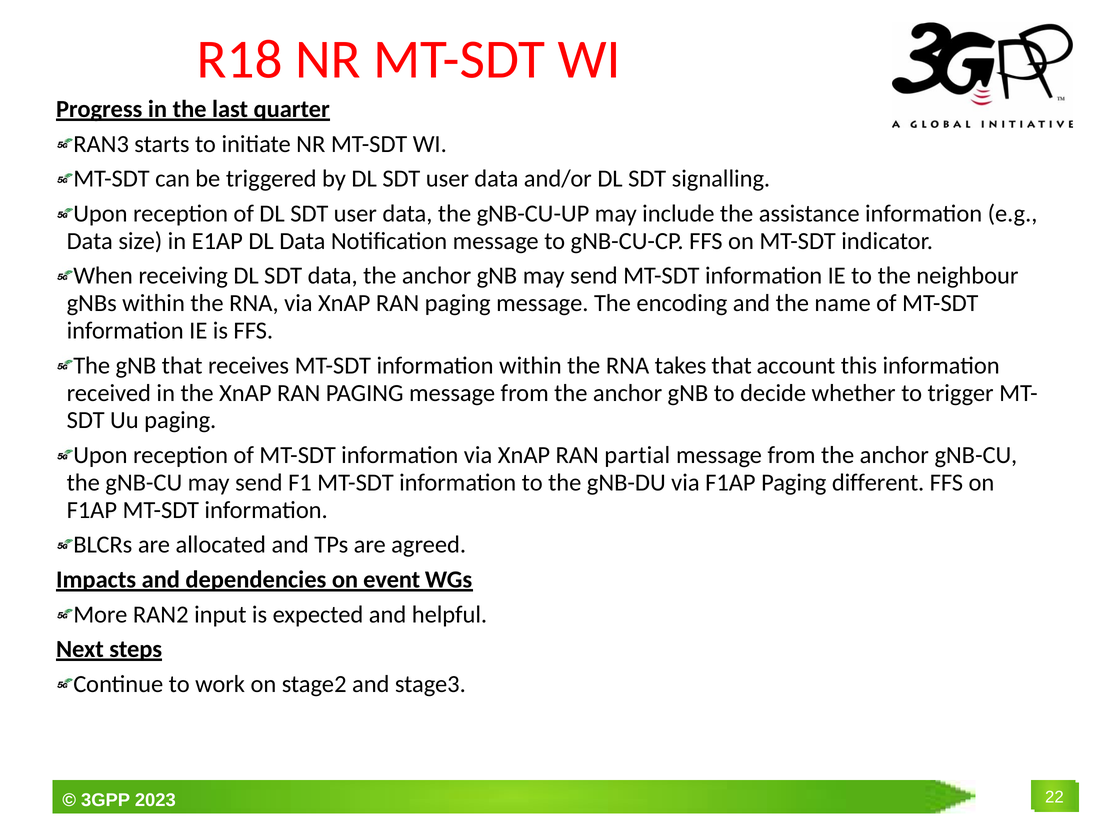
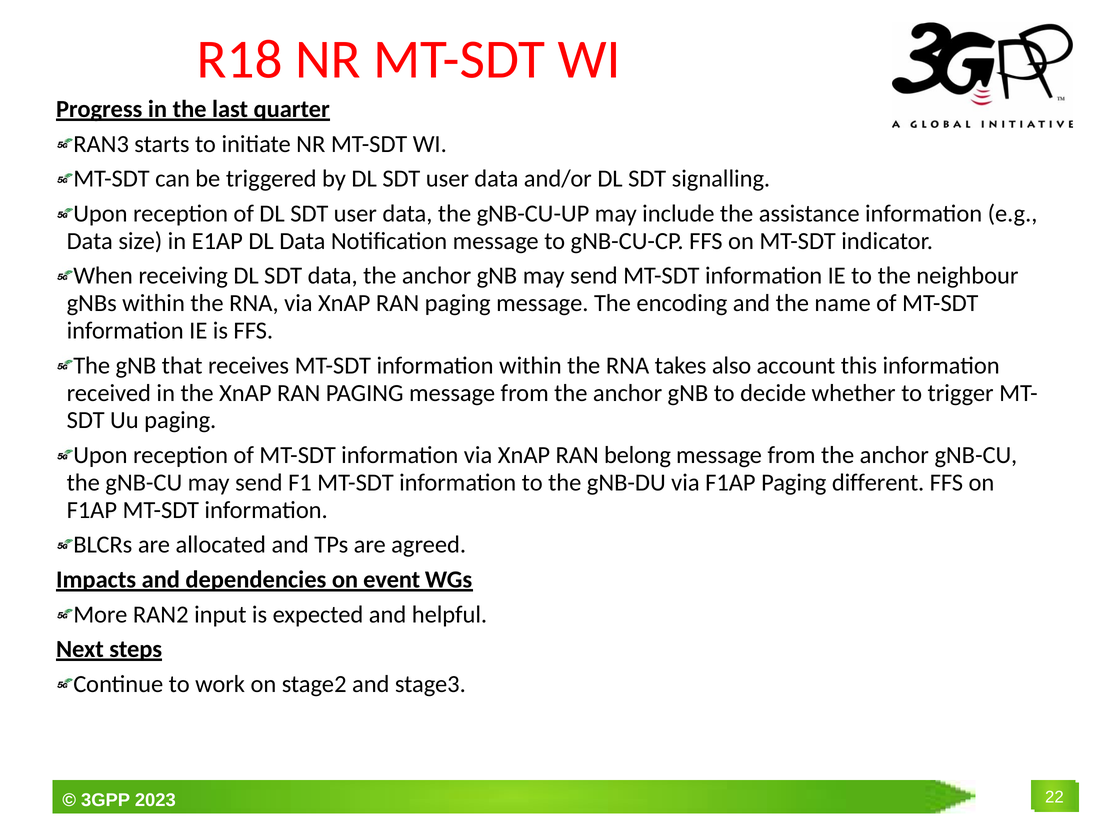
takes that: that -> also
partial: partial -> belong
